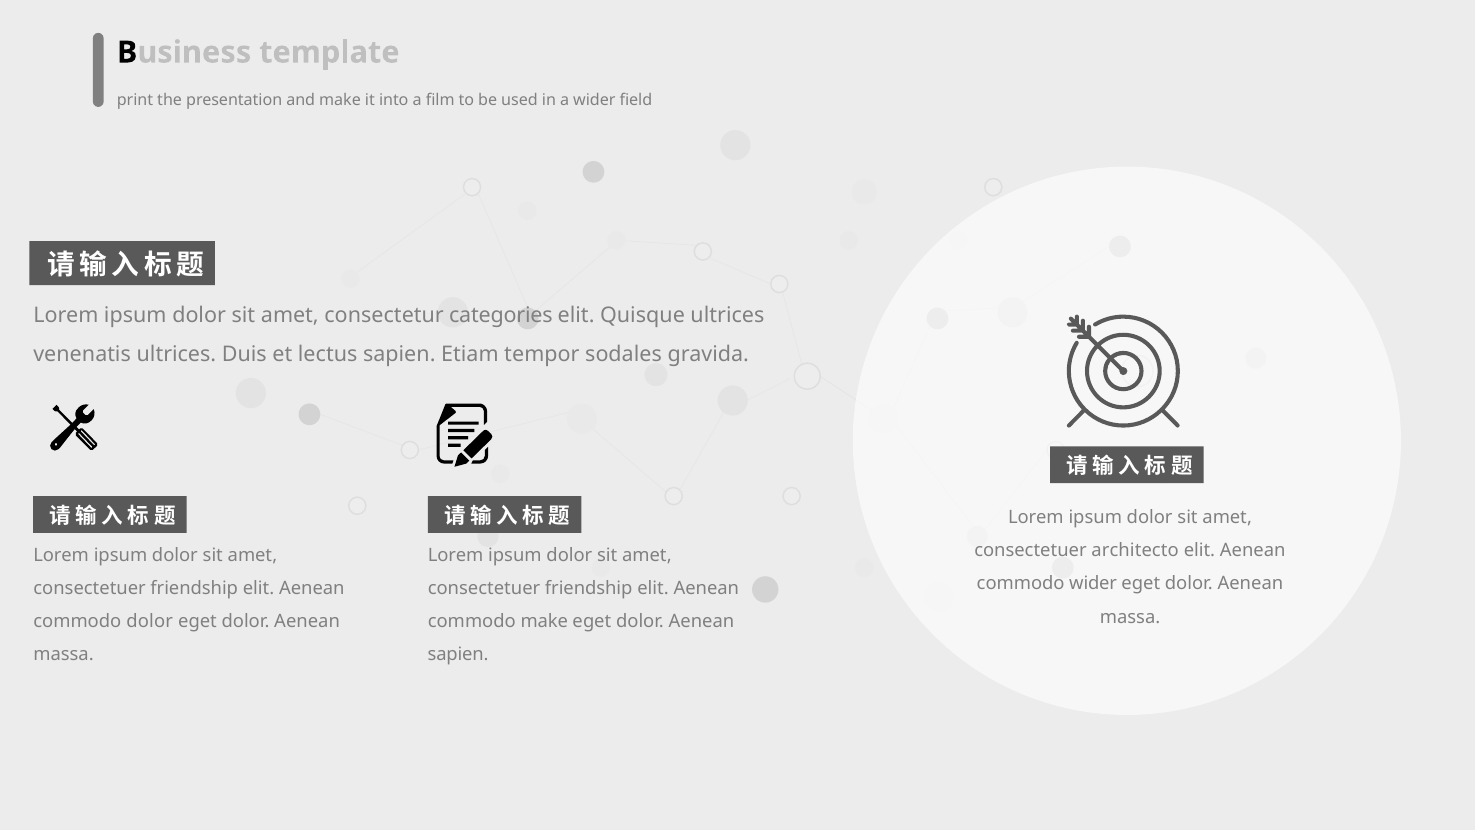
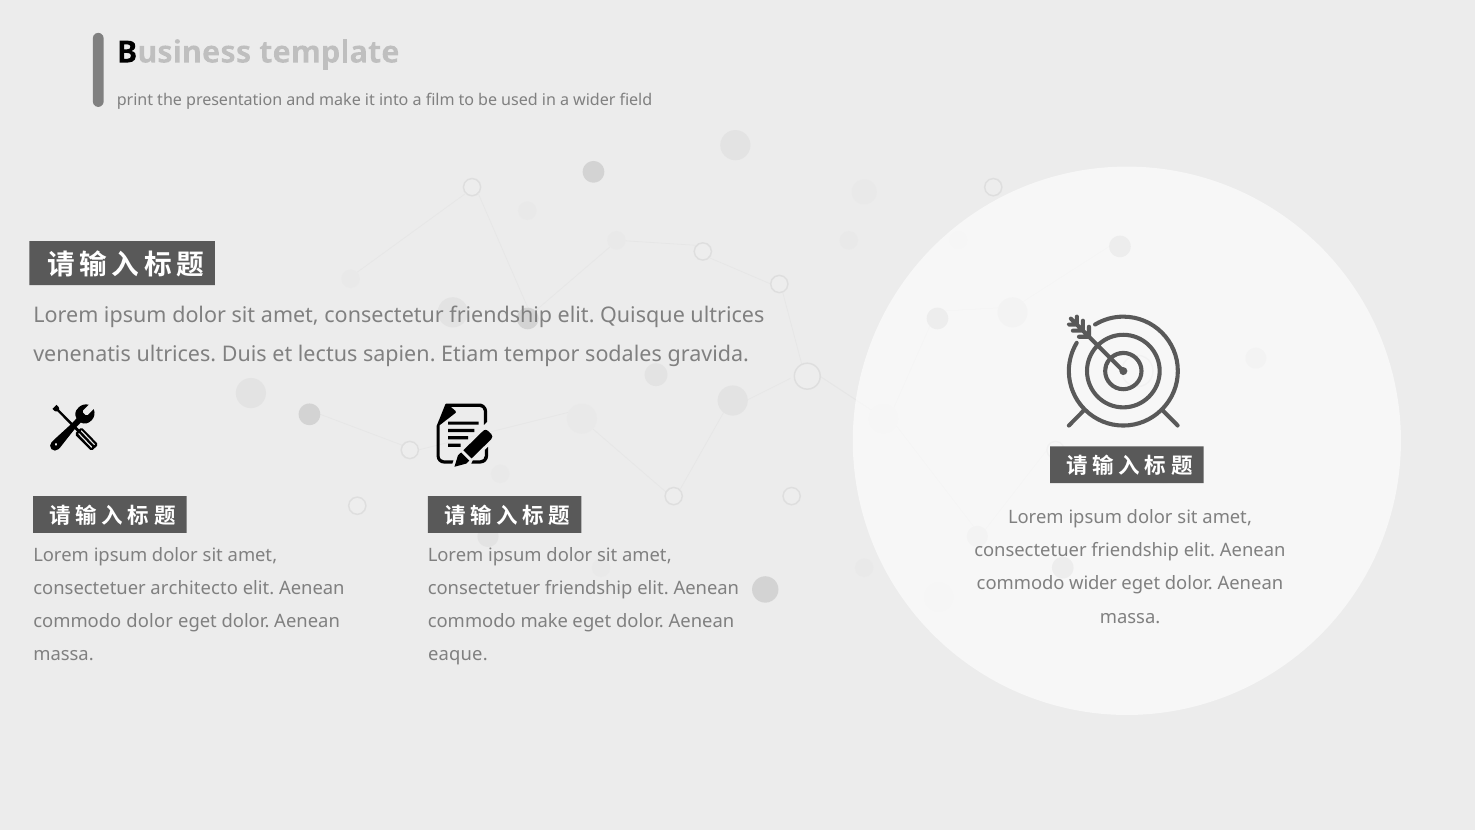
consectetur categories: categories -> friendship
architecto at (1135, 550): architecto -> friendship
friendship at (194, 588): friendship -> architecto
sapien at (458, 655): sapien -> eaque
